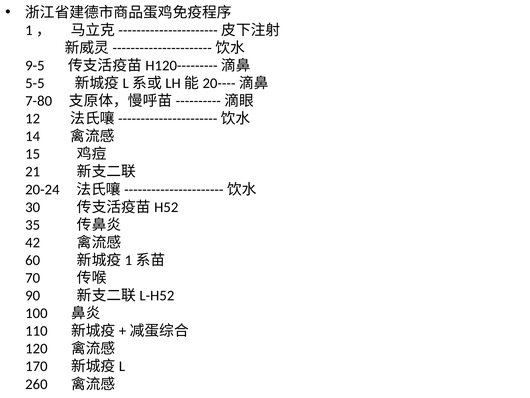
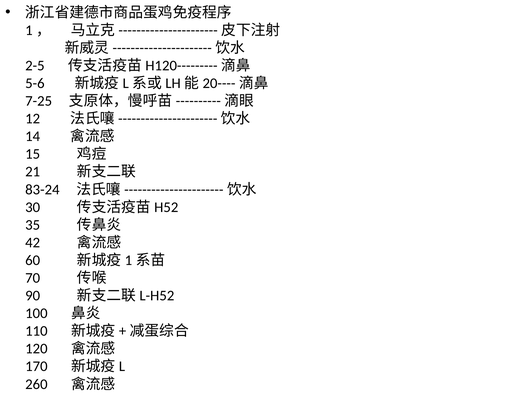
9-5: 9-5 -> 2-5
5-5: 5-5 -> 5-6
7-80: 7-80 -> 7-25
20-24: 20-24 -> 83-24
